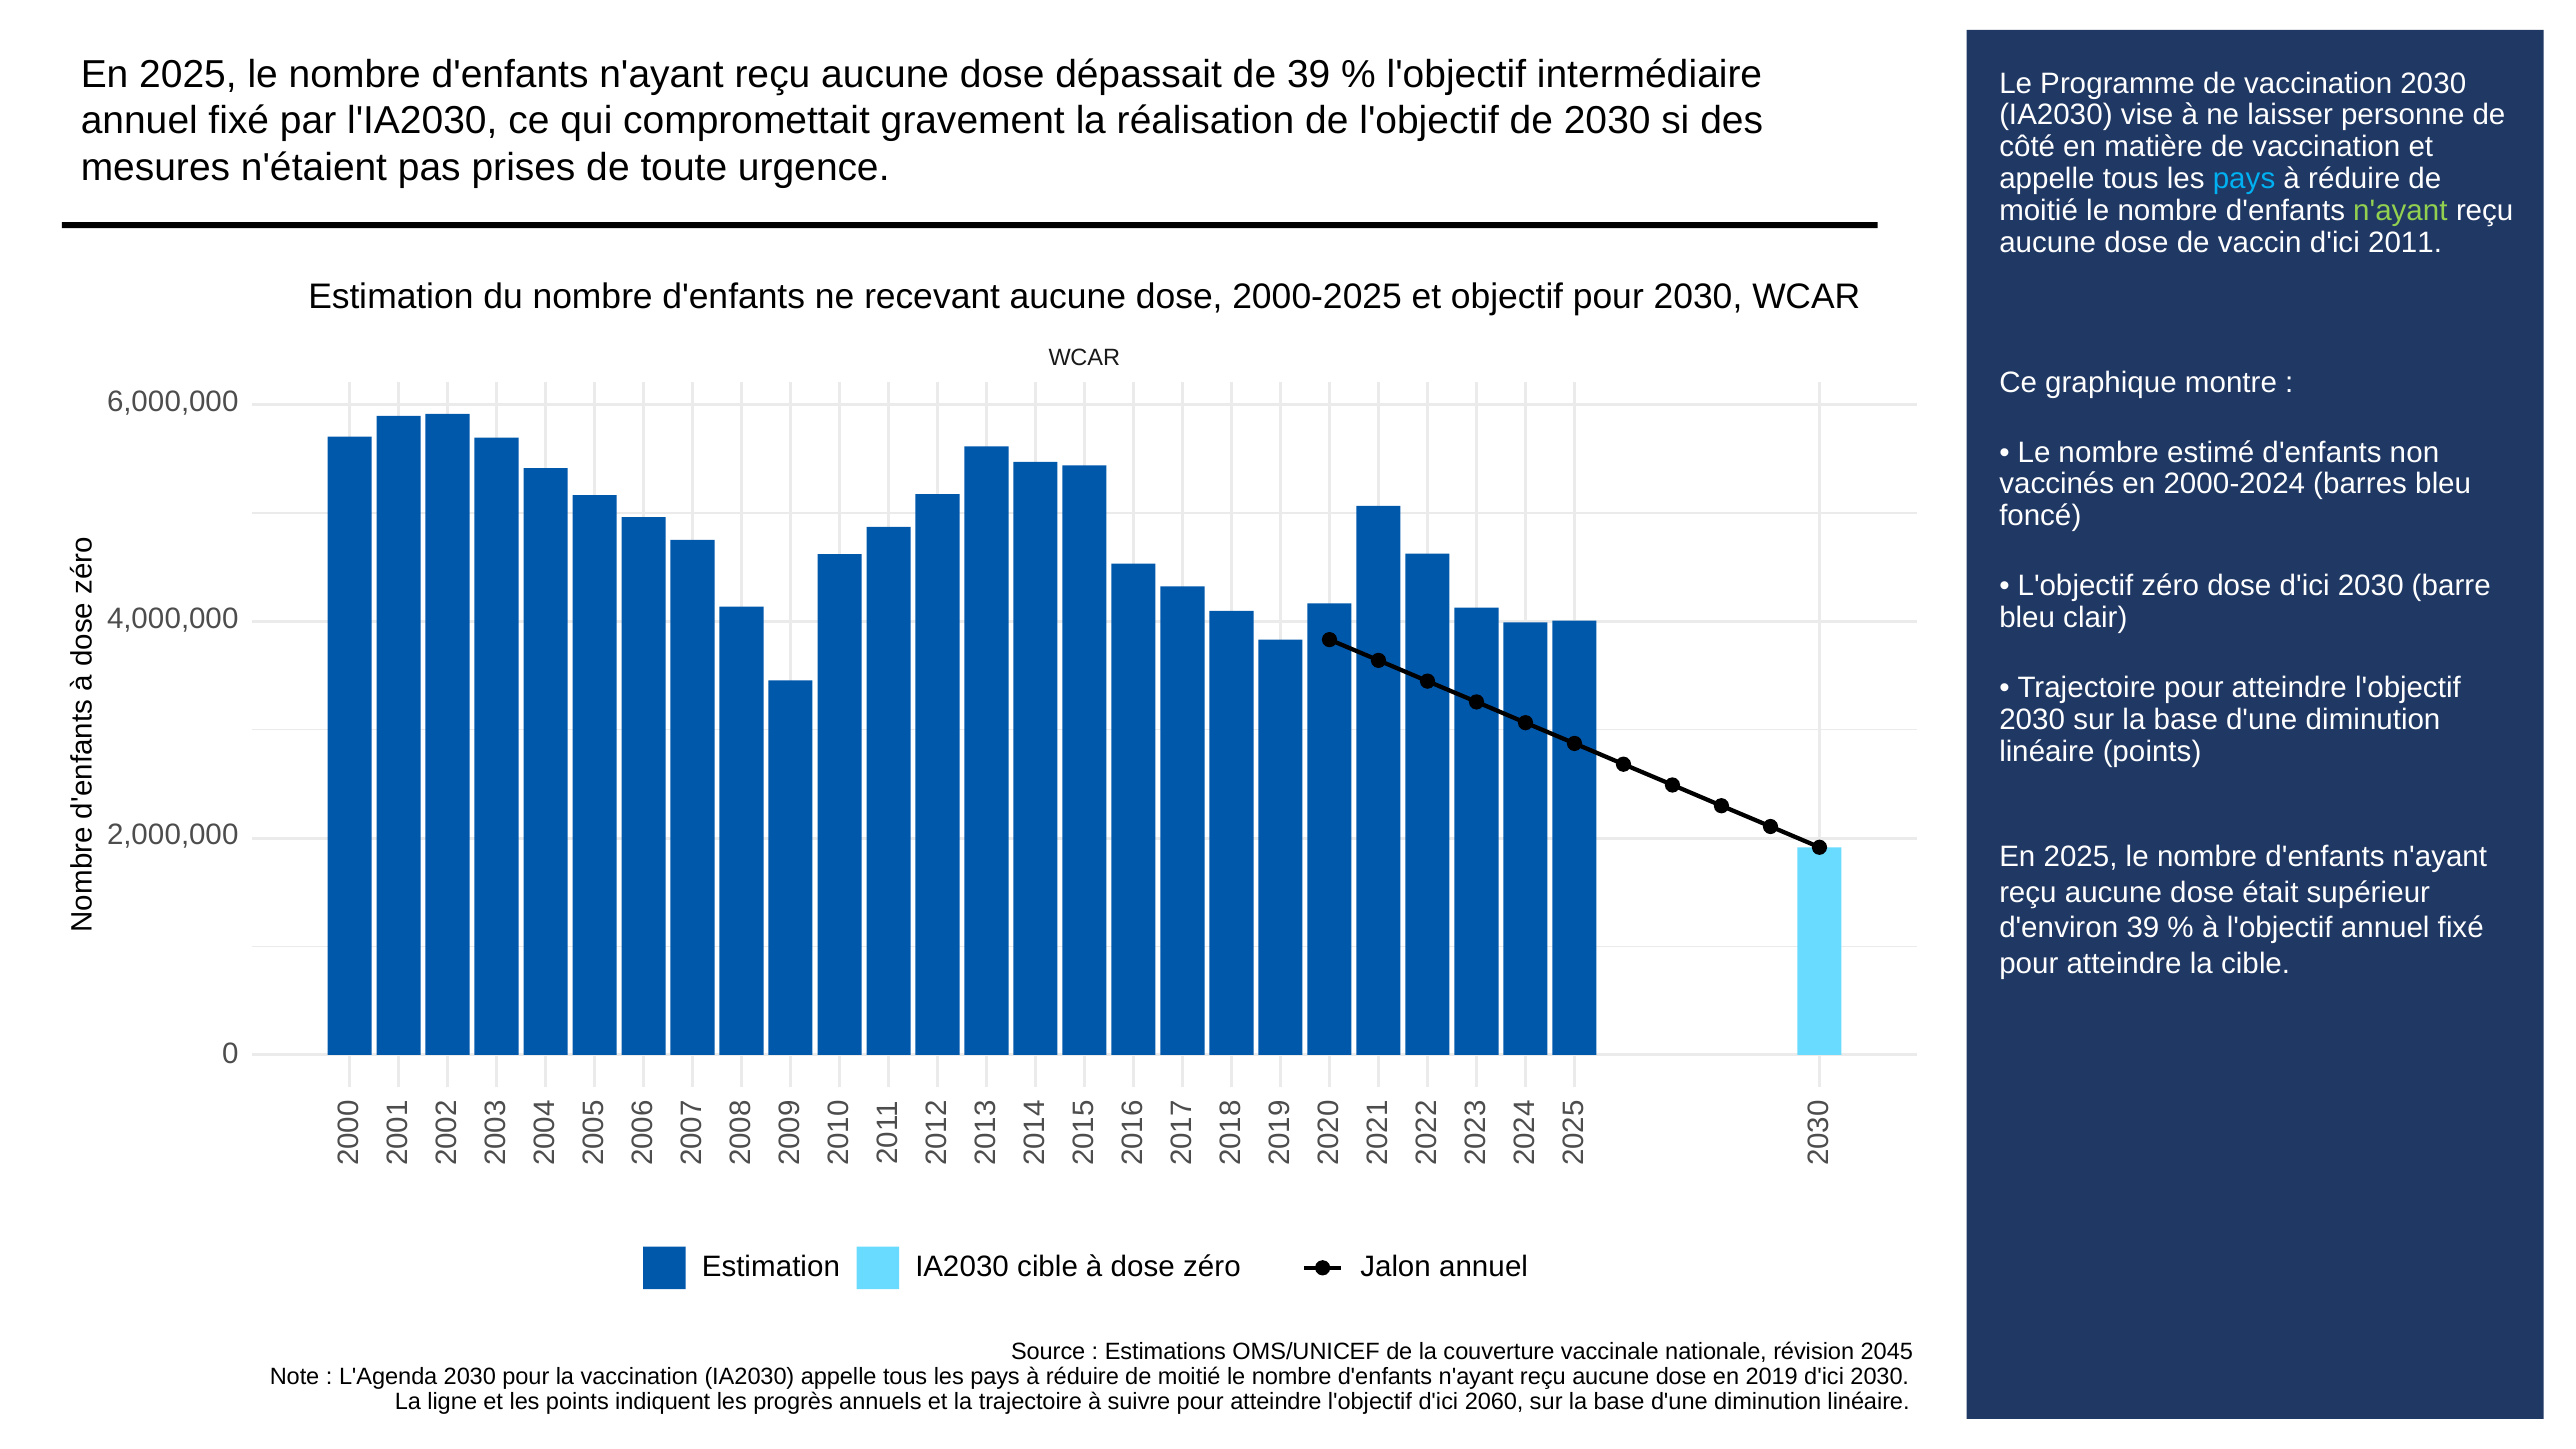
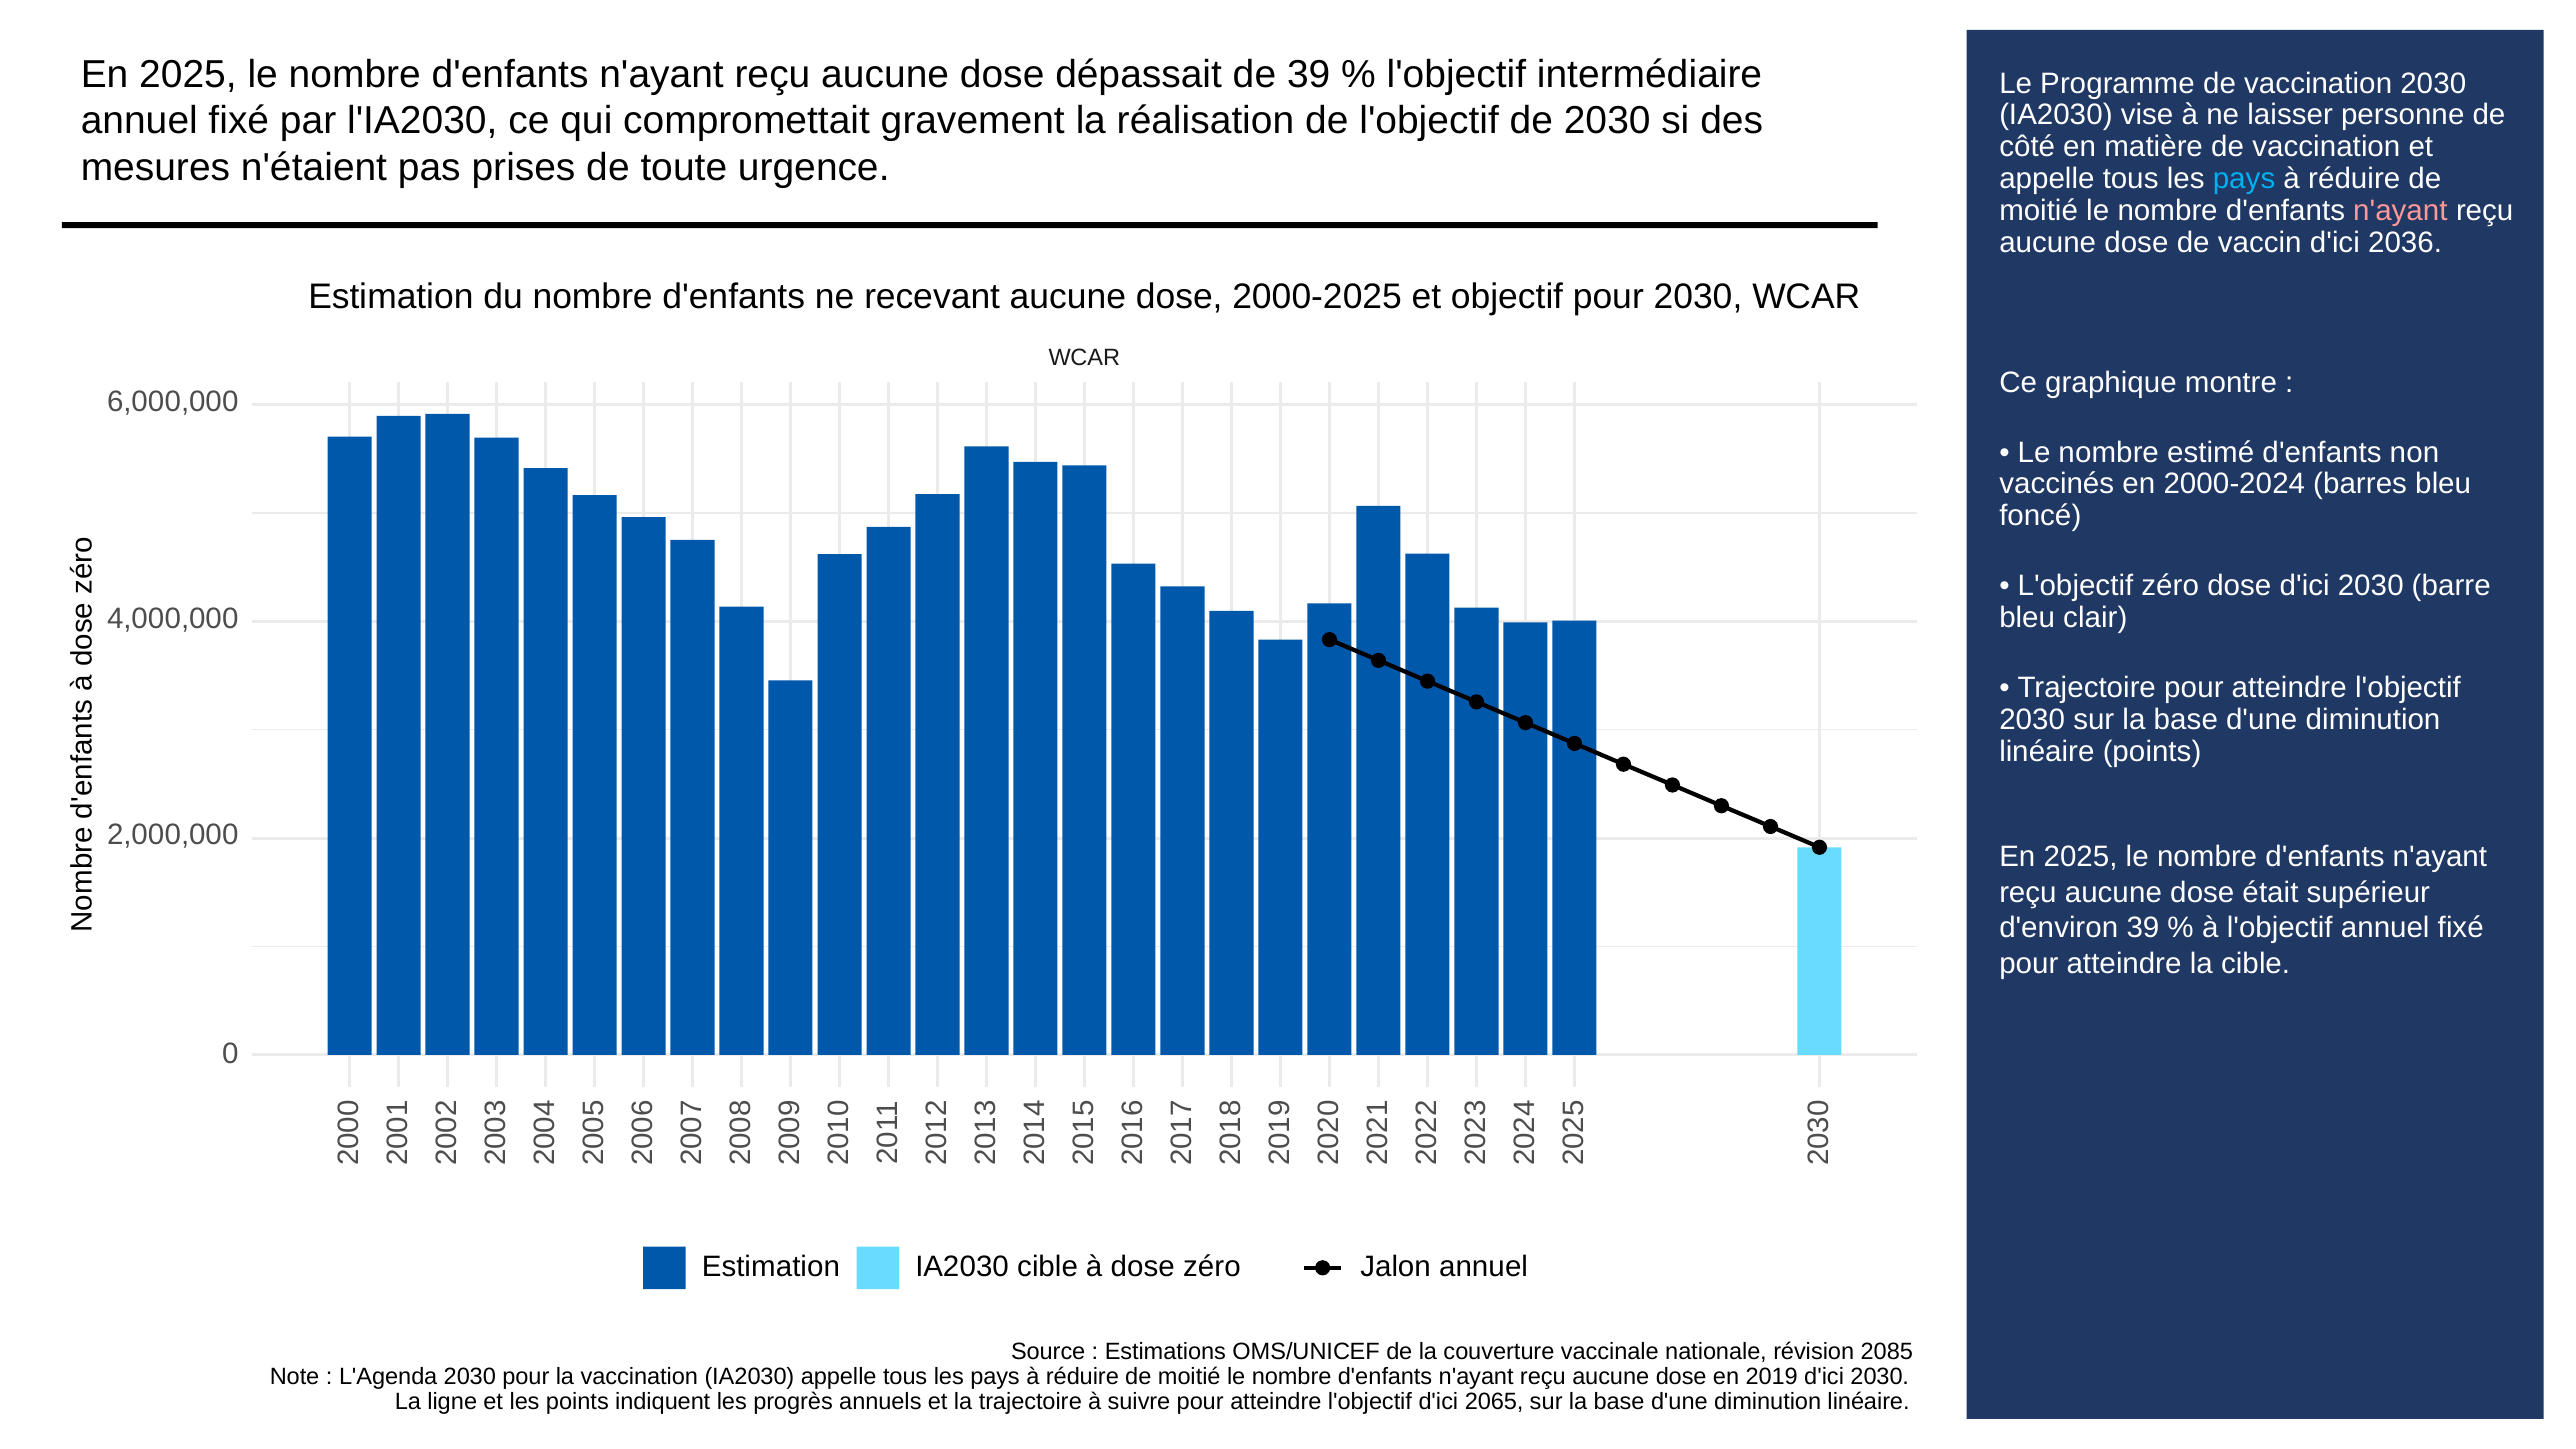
n'ayant at (2400, 211) colour: light green -> pink
2011: 2011 -> 2036
2045: 2045 -> 2085
2060: 2060 -> 2065
